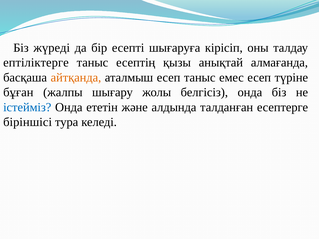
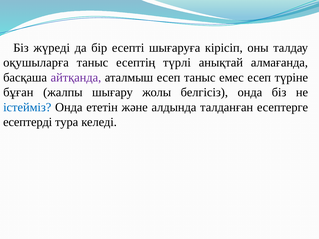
ептіліктерге: ептіліктерге -> оқушыларға
қызы: қызы -> түрлі
айтқанда colour: orange -> purple
біріншісі: біріншісі -> есептерді
